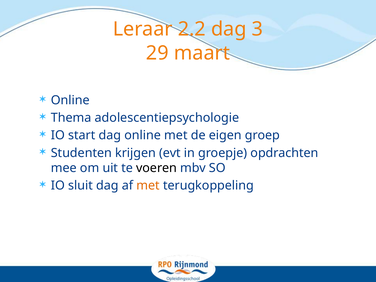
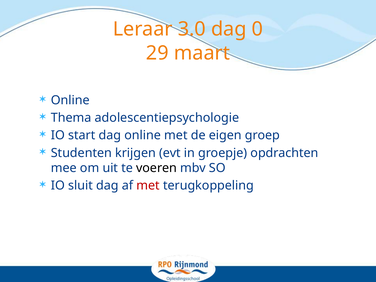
2.2: 2.2 -> 3.0
3: 3 -> 0
met at (148, 185) colour: orange -> red
